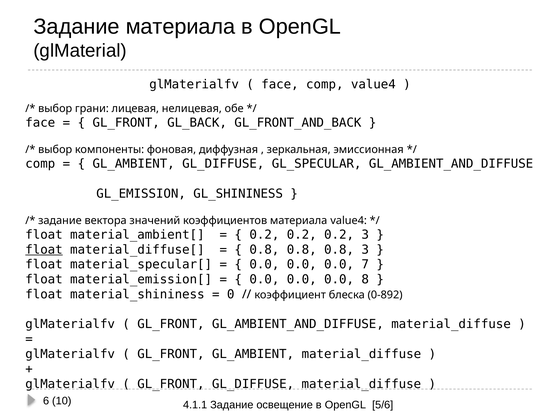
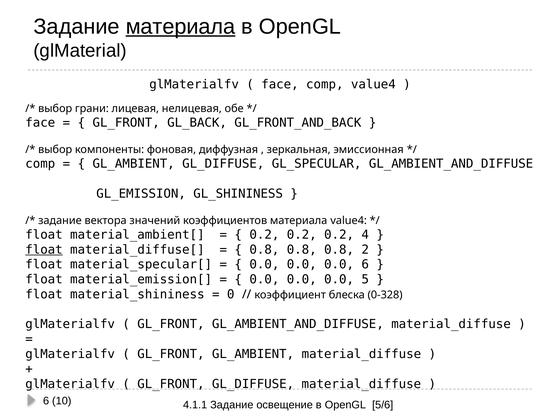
материала at (180, 27) underline: none -> present
0.2 3: 3 -> 4
0.8 3: 3 -> 2
0.0 7: 7 -> 6
8: 8 -> 5
0-892: 0-892 -> 0-328
